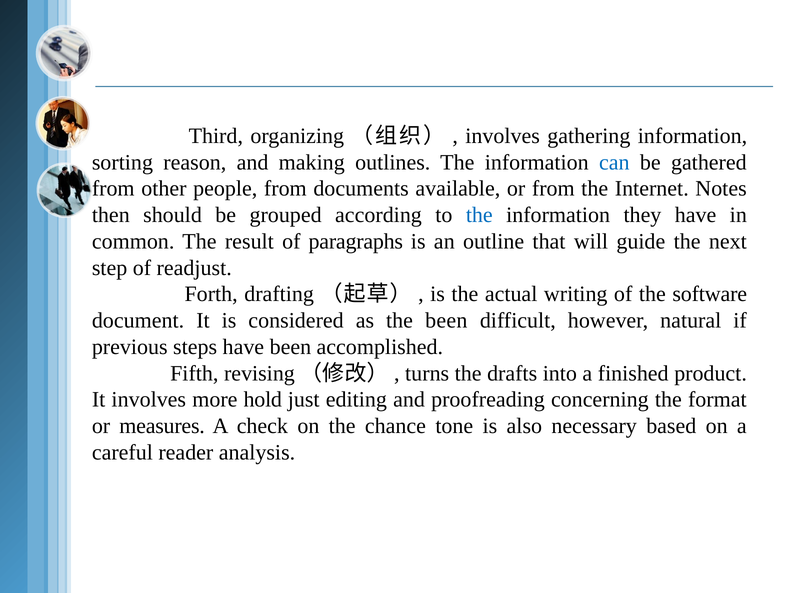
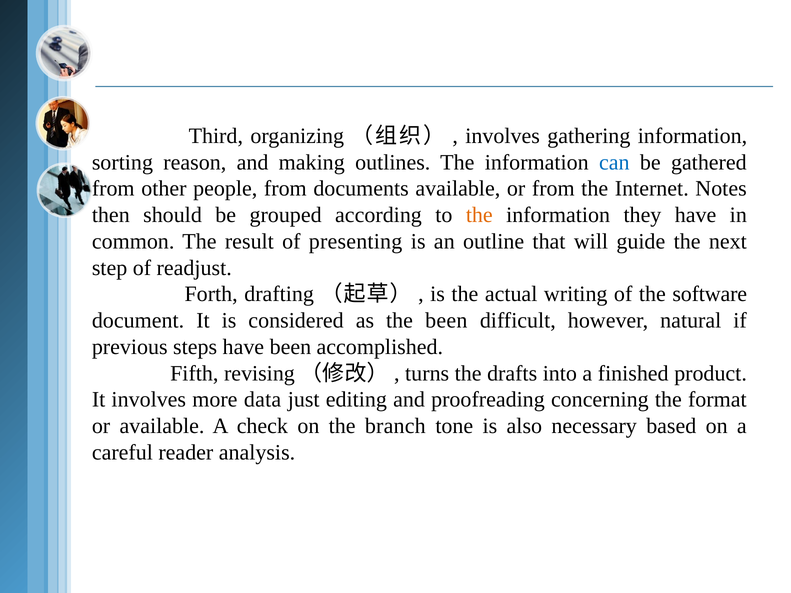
the at (479, 215) colour: blue -> orange
paragraphs: paragraphs -> presenting
hold: hold -> data
or measures: measures -> available
chance: chance -> branch
